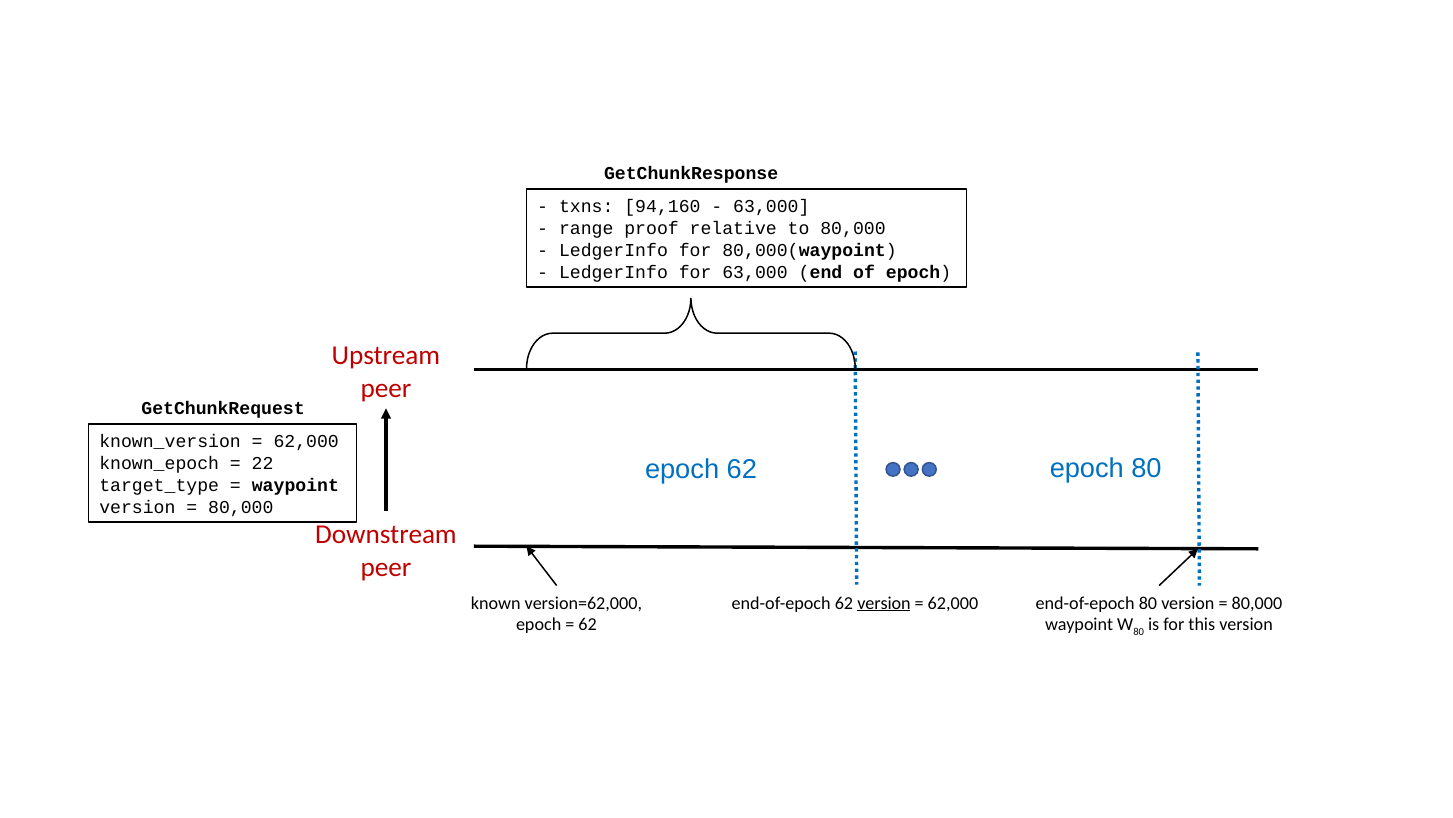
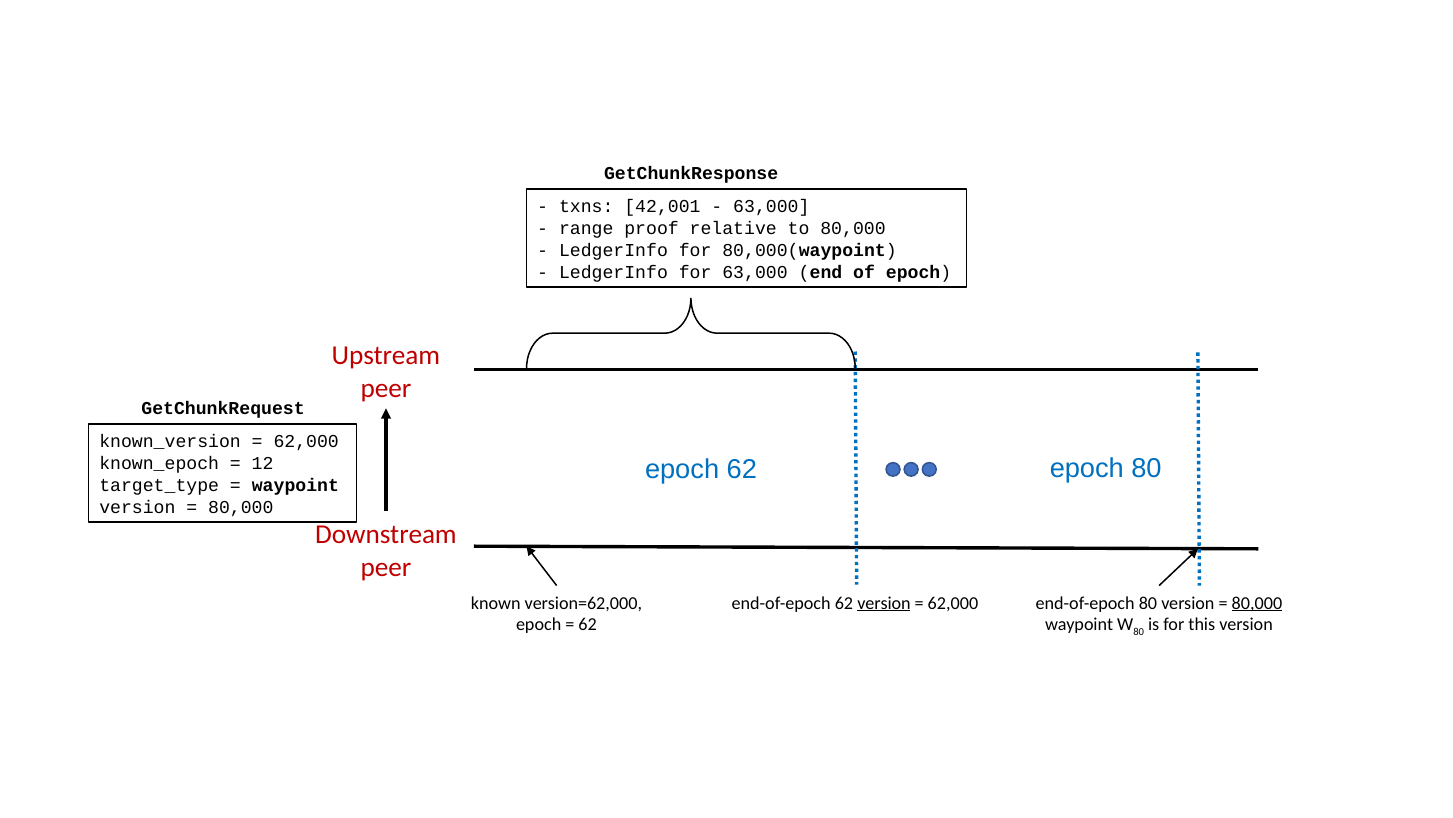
94,160: 94,160 -> 42,001
22: 22 -> 12
80,000 at (1257, 603) underline: none -> present
